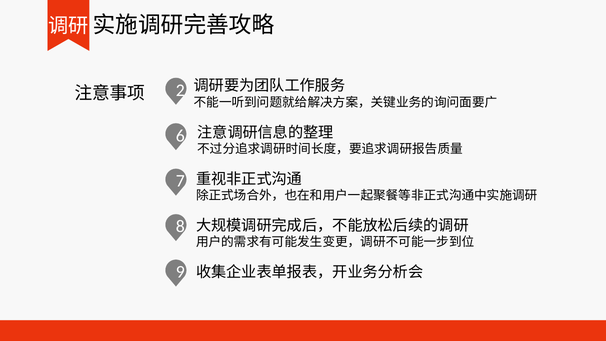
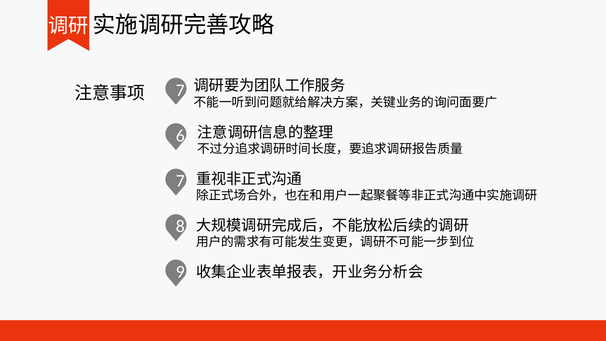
2 at (180, 90): 2 -> 7
